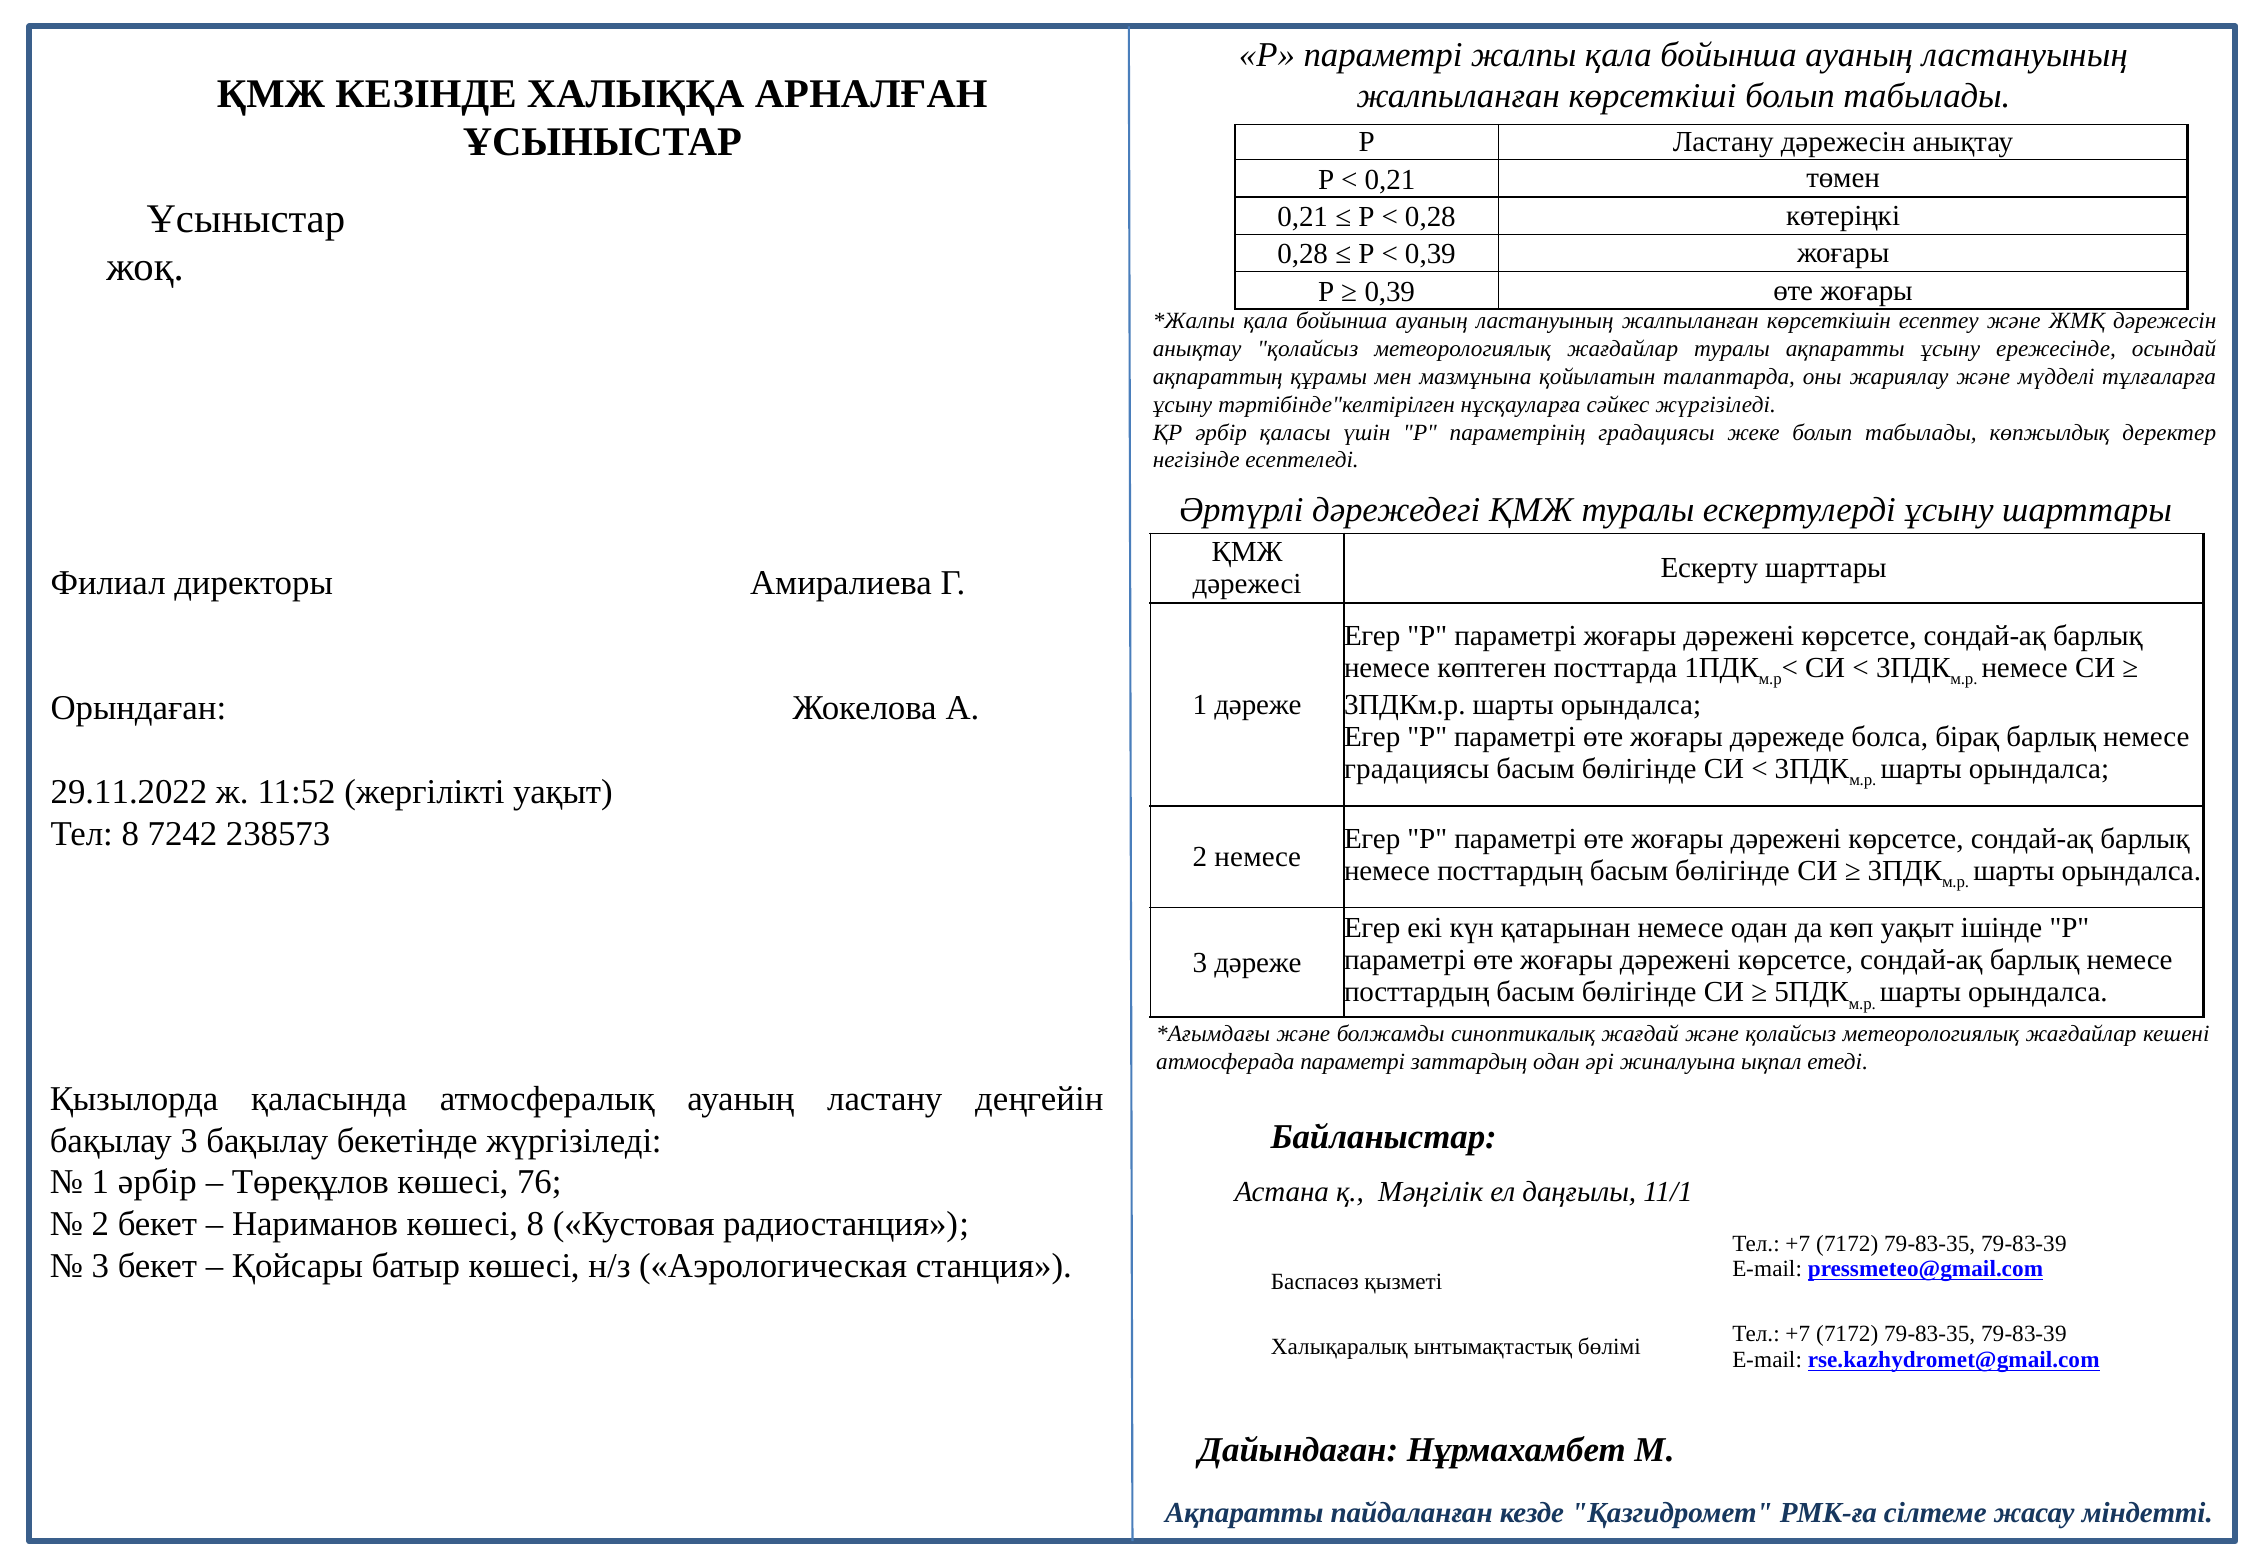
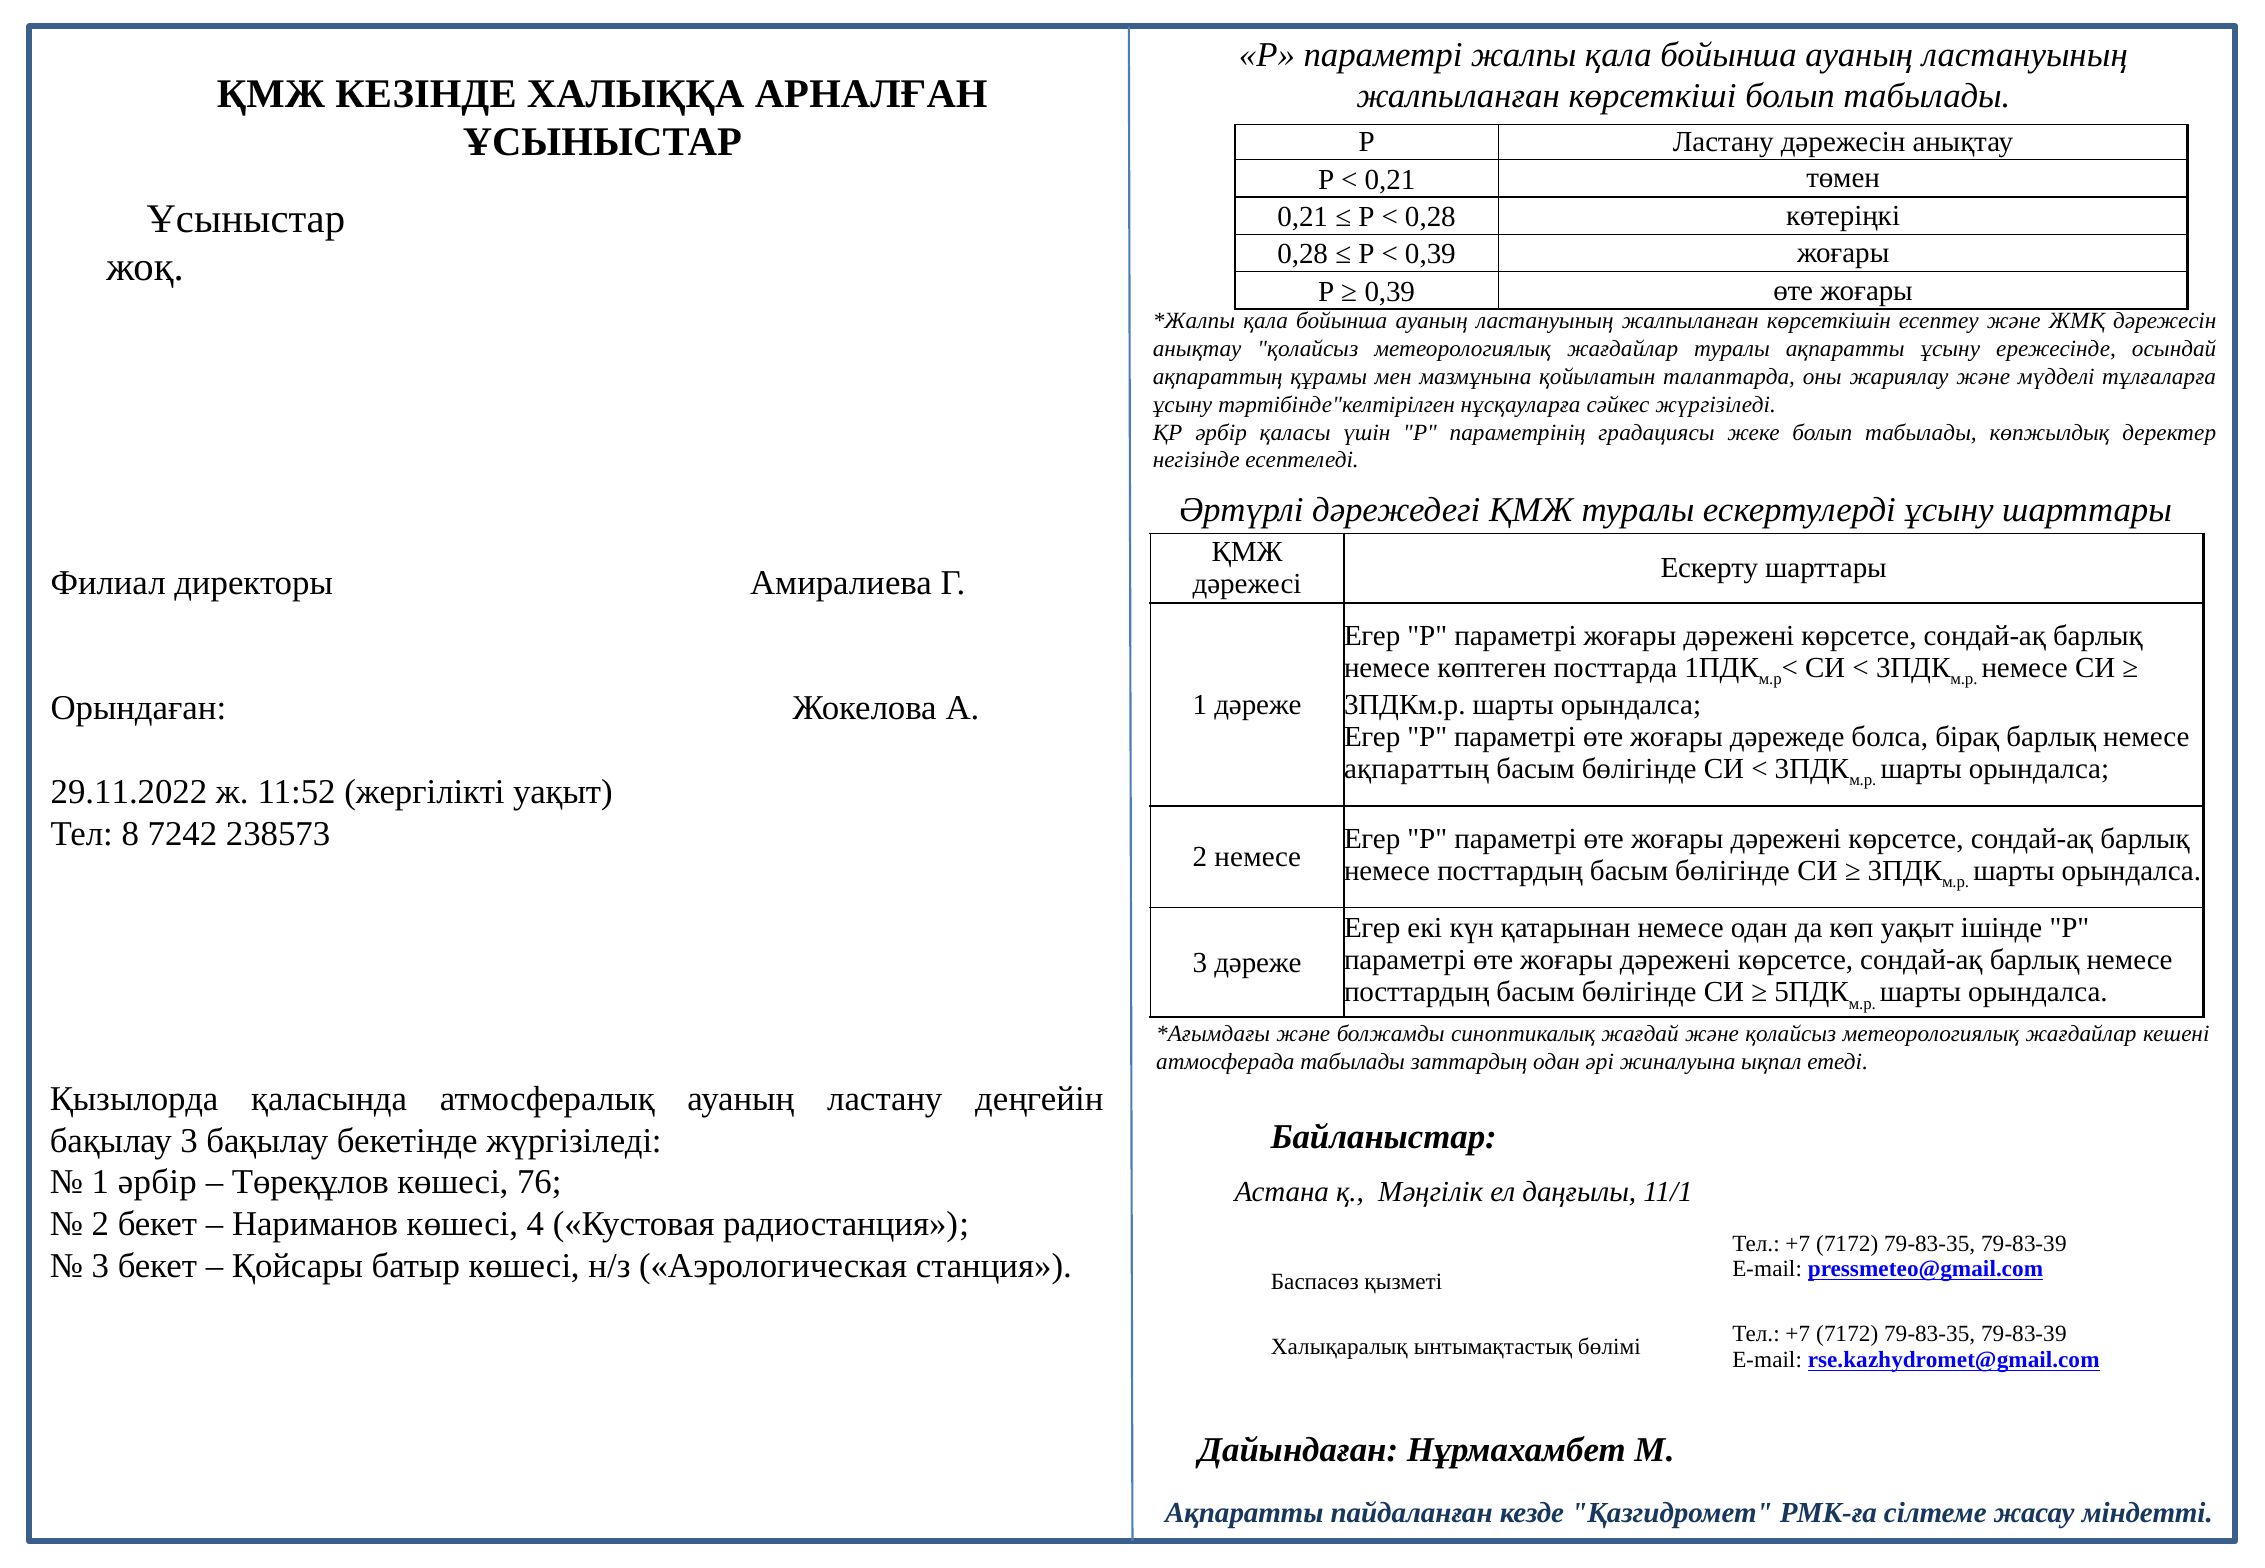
градациясы at (1417, 769): градациясы -> ақпараттың
атмосферада параметрі: параметрі -> табылады
көшесі 8: 8 -> 4
